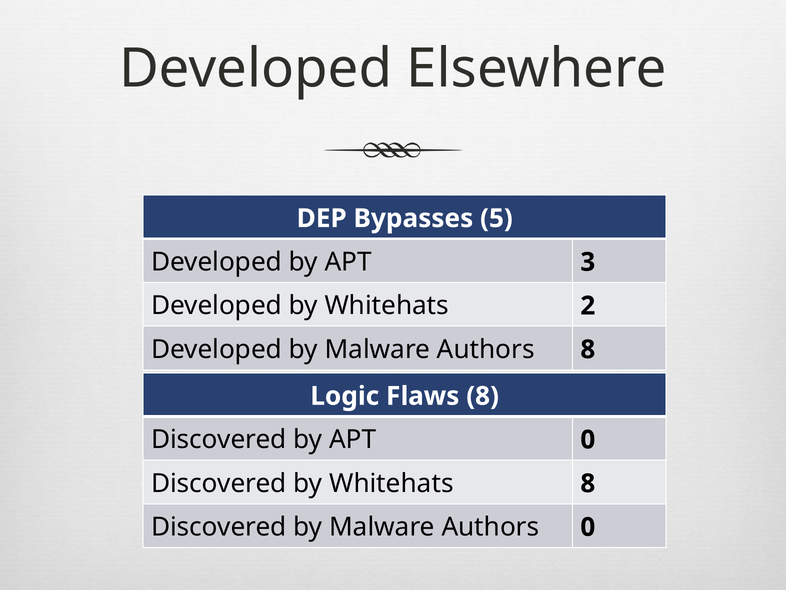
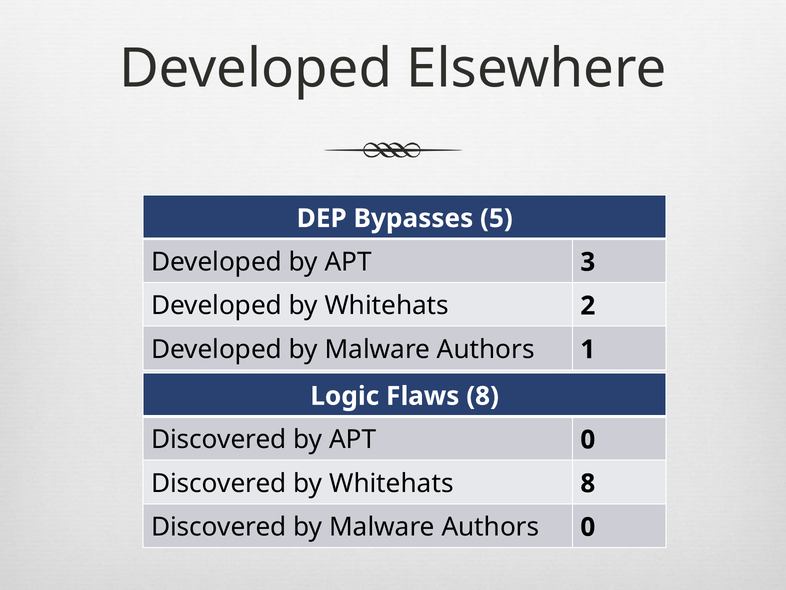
Authors 8: 8 -> 1
